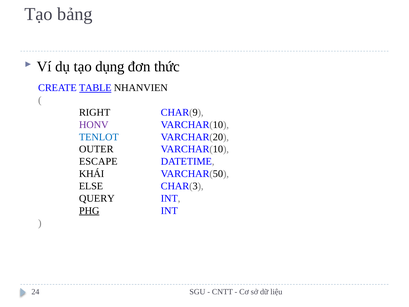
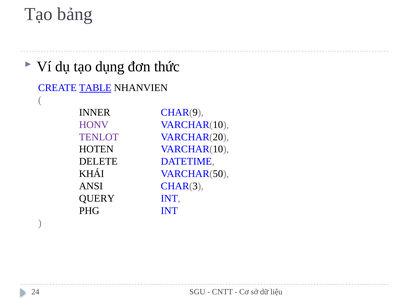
RIGHT: RIGHT -> INNER
TENLOT colour: blue -> purple
OUTER: OUTER -> HOTEN
ESCAPE: ESCAPE -> DELETE
ELSE: ELSE -> ANSI
PHG underline: present -> none
